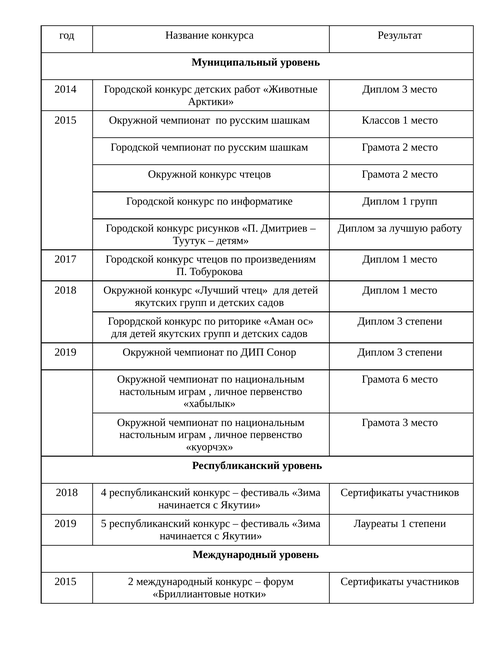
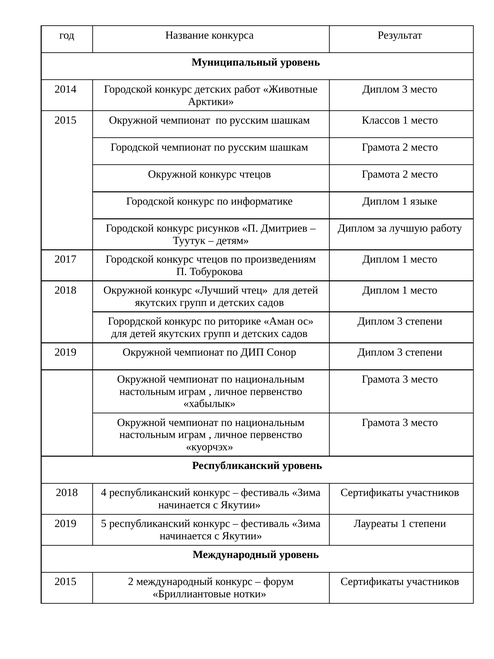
1 групп: групп -> языке
6 at (405, 379): 6 -> 3
